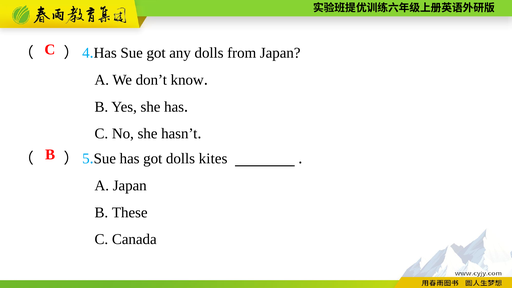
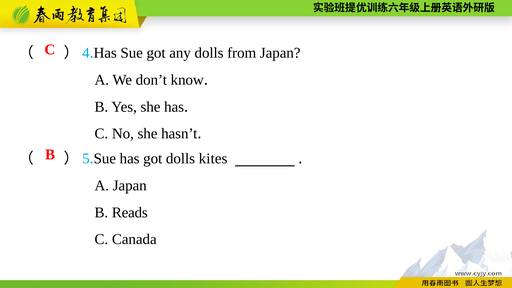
These: These -> Reads
